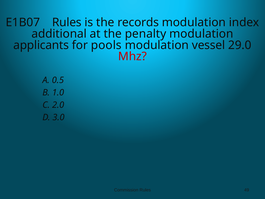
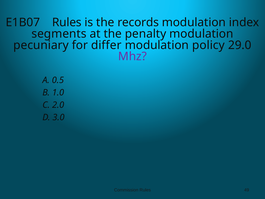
additional: additional -> segments
applicants: applicants -> pecuniary
pools: pools -> differ
vessel: vessel -> policy
Mhz colour: red -> purple
